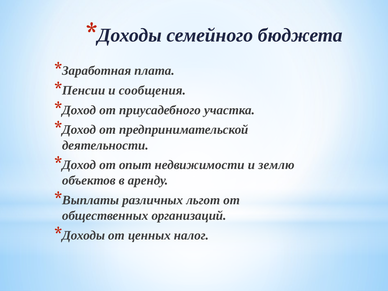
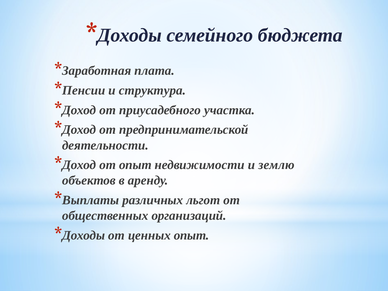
сообщения: сообщения -> структура
ценных налог: налог -> опыт
